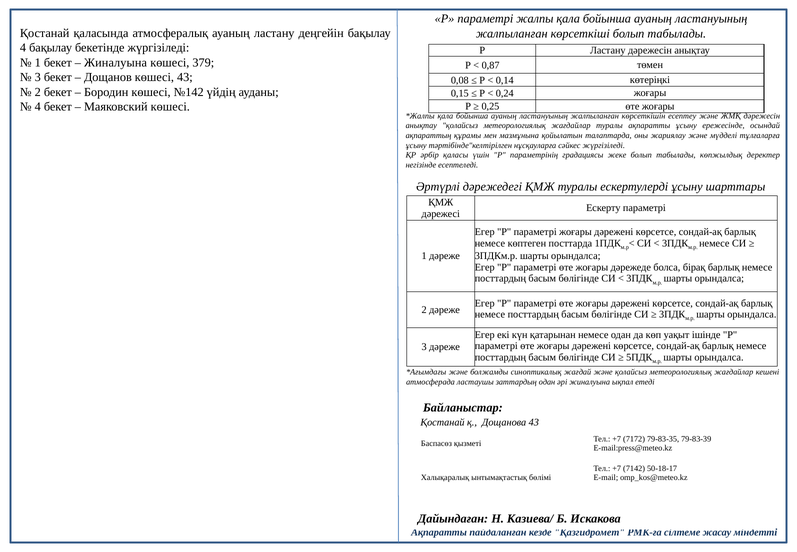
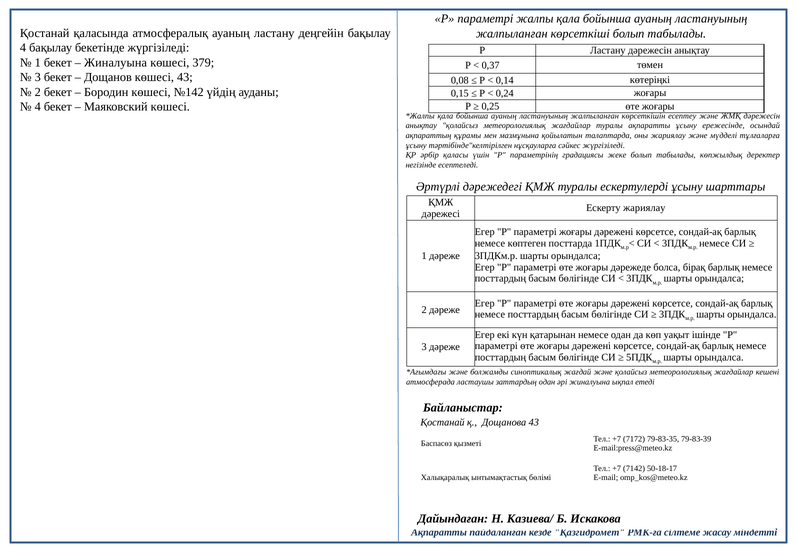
0,87: 0,87 -> 0,37
Ескерту параметрі: параметрі -> жариялау
